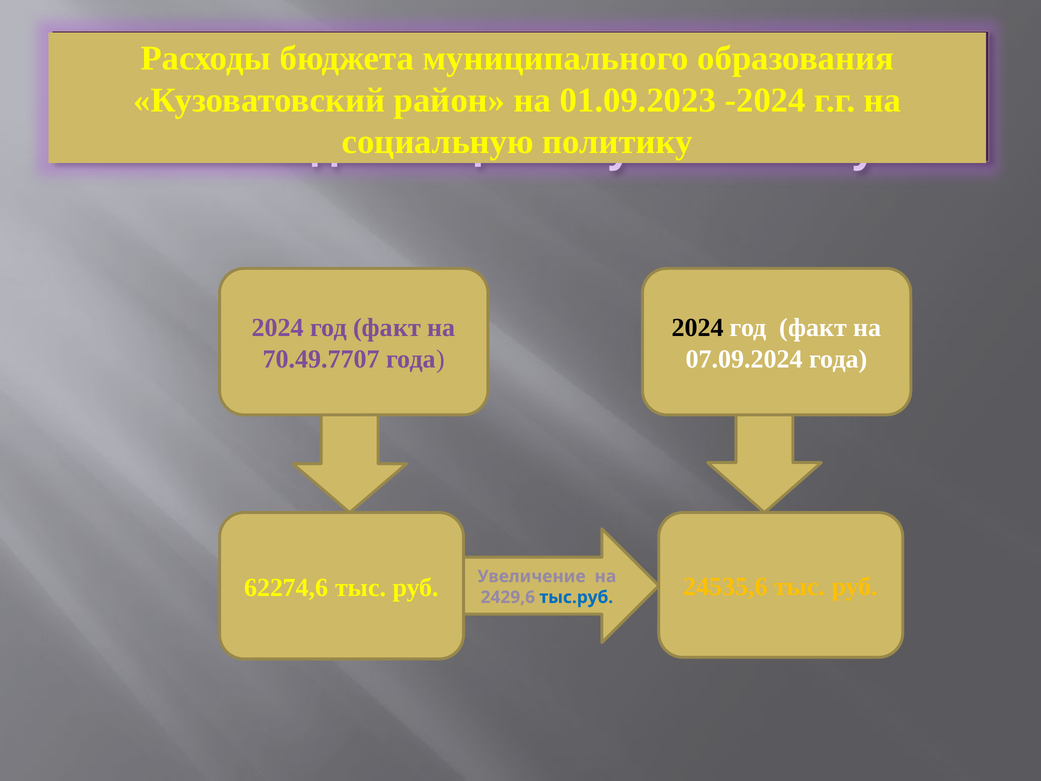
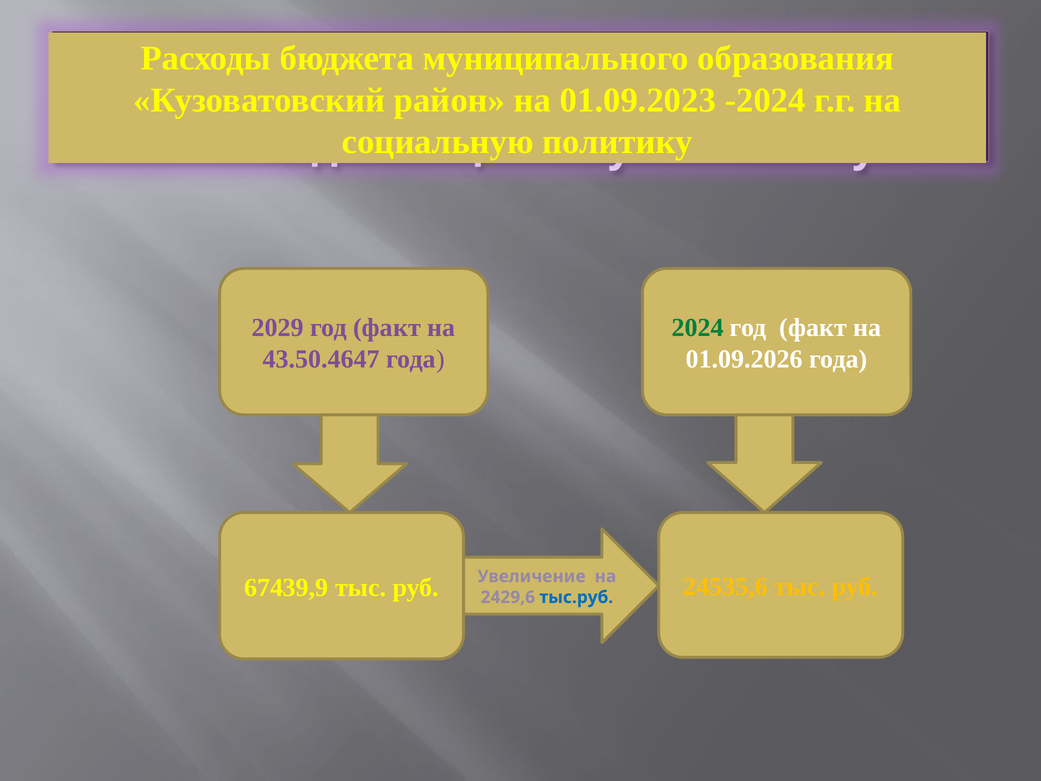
2024 at (278, 328): 2024 -> 2029
2024 at (698, 328) colour: black -> green
70.49.7707: 70.49.7707 -> 43.50.4647
07.09.2024: 07.09.2024 -> 01.09.2026
62274,6: 62274,6 -> 67439,9
